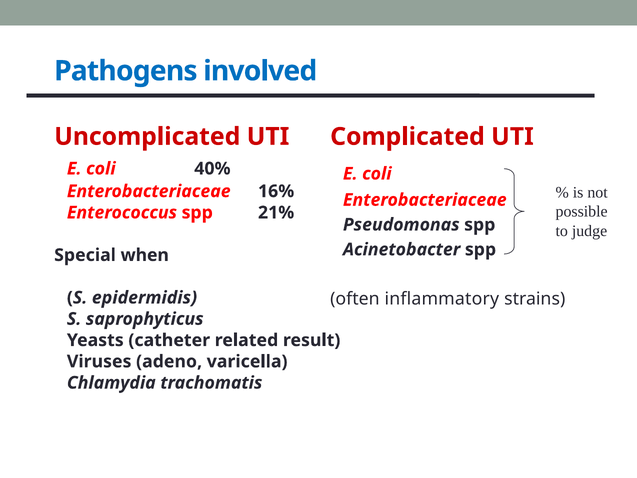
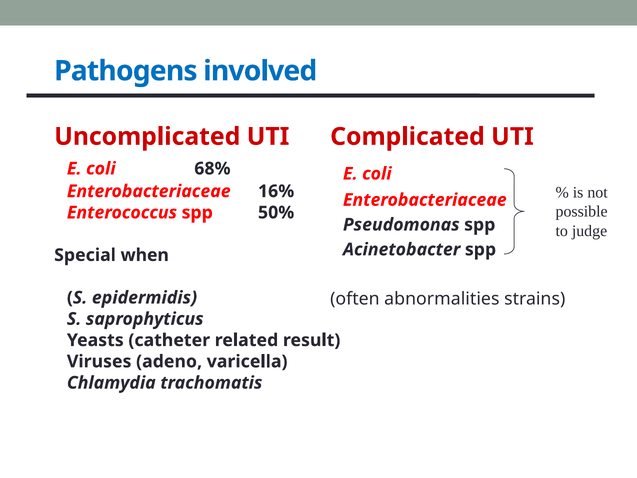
40%: 40% -> 68%
21%: 21% -> 50%
inflammatory: inflammatory -> abnormalities
